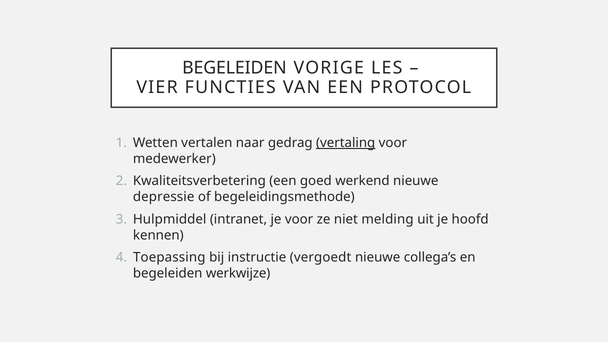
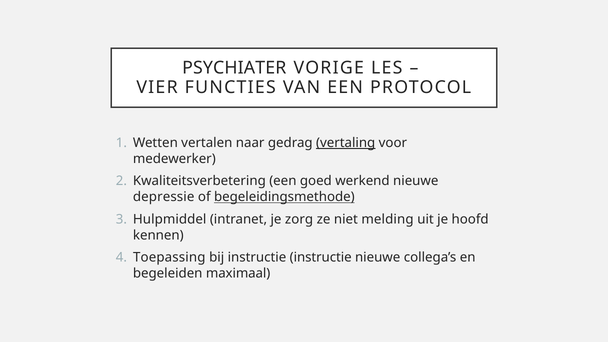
BEGELEIDEN at (234, 68): BEGELEIDEN -> PSYCHIATER
begeleidingsmethode underline: none -> present
je voor: voor -> zorg
instructie vergoedt: vergoedt -> instructie
werkwijze: werkwijze -> maximaal
